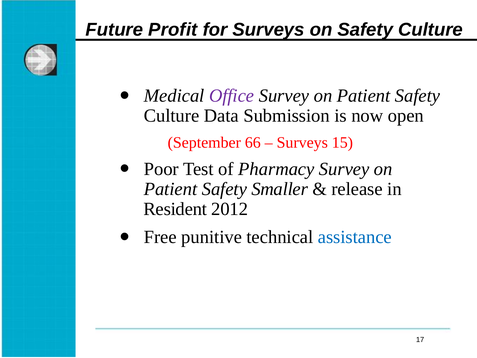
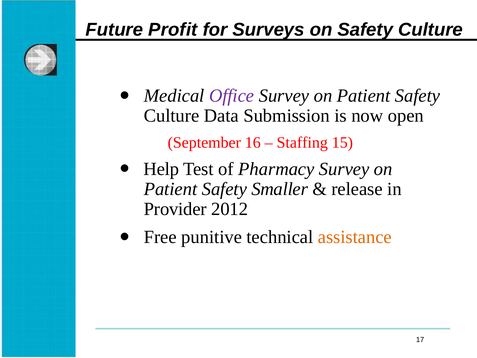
66: 66 -> 16
Surveys at (302, 142): Surveys -> Staffing
Poor: Poor -> Help
Resident: Resident -> Provider
assistance colour: blue -> orange
